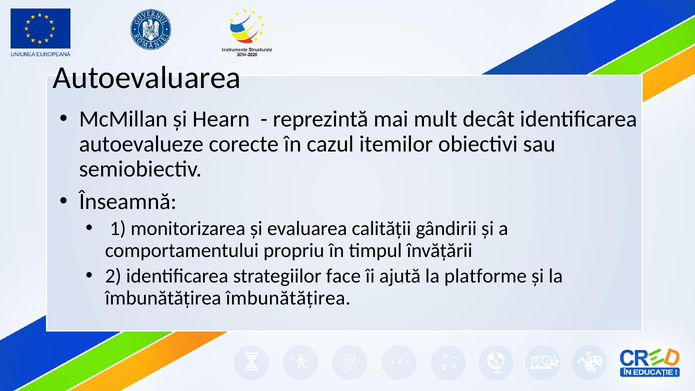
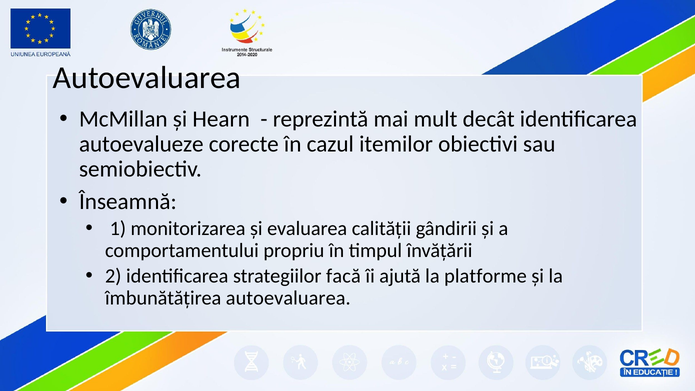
face: face -> facă
îmbunătățirea îmbunătățirea: îmbunătățirea -> autoevaluarea
